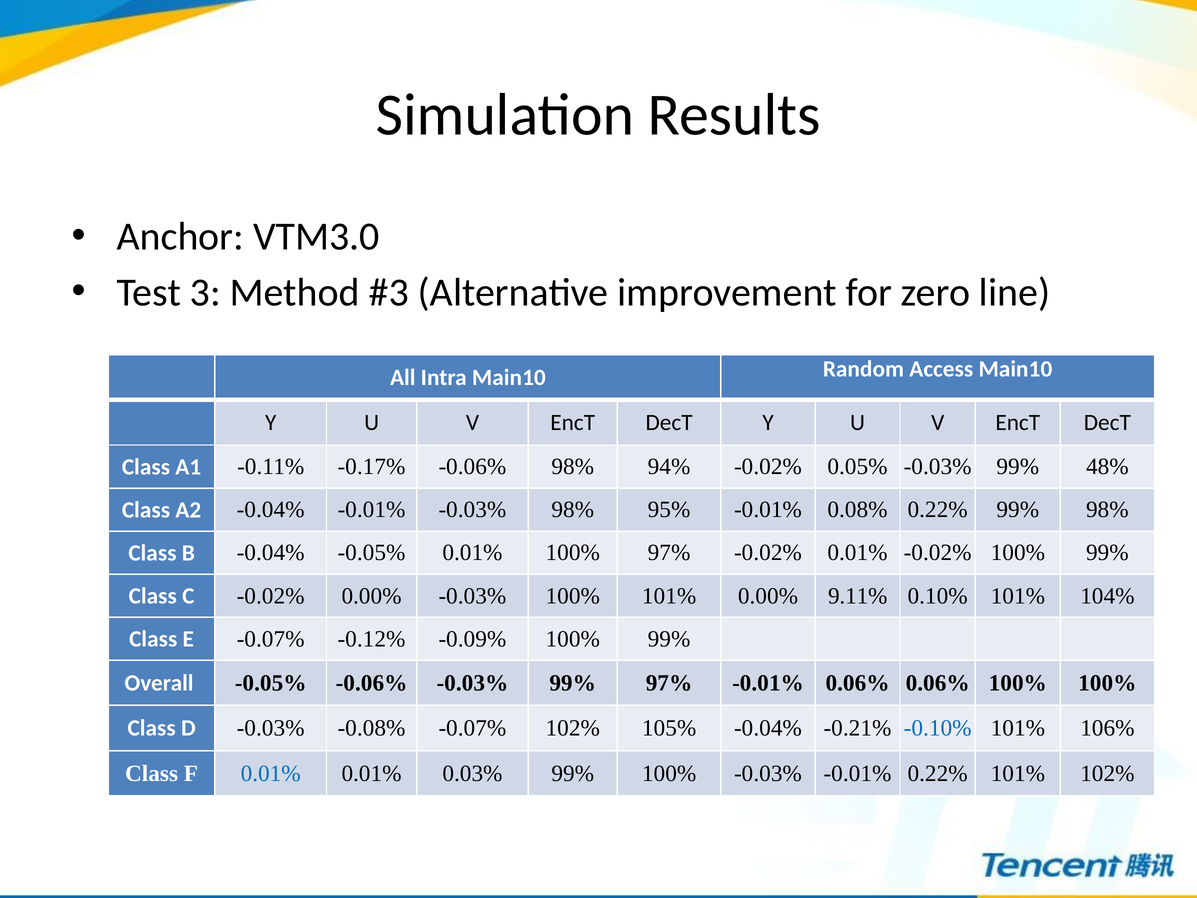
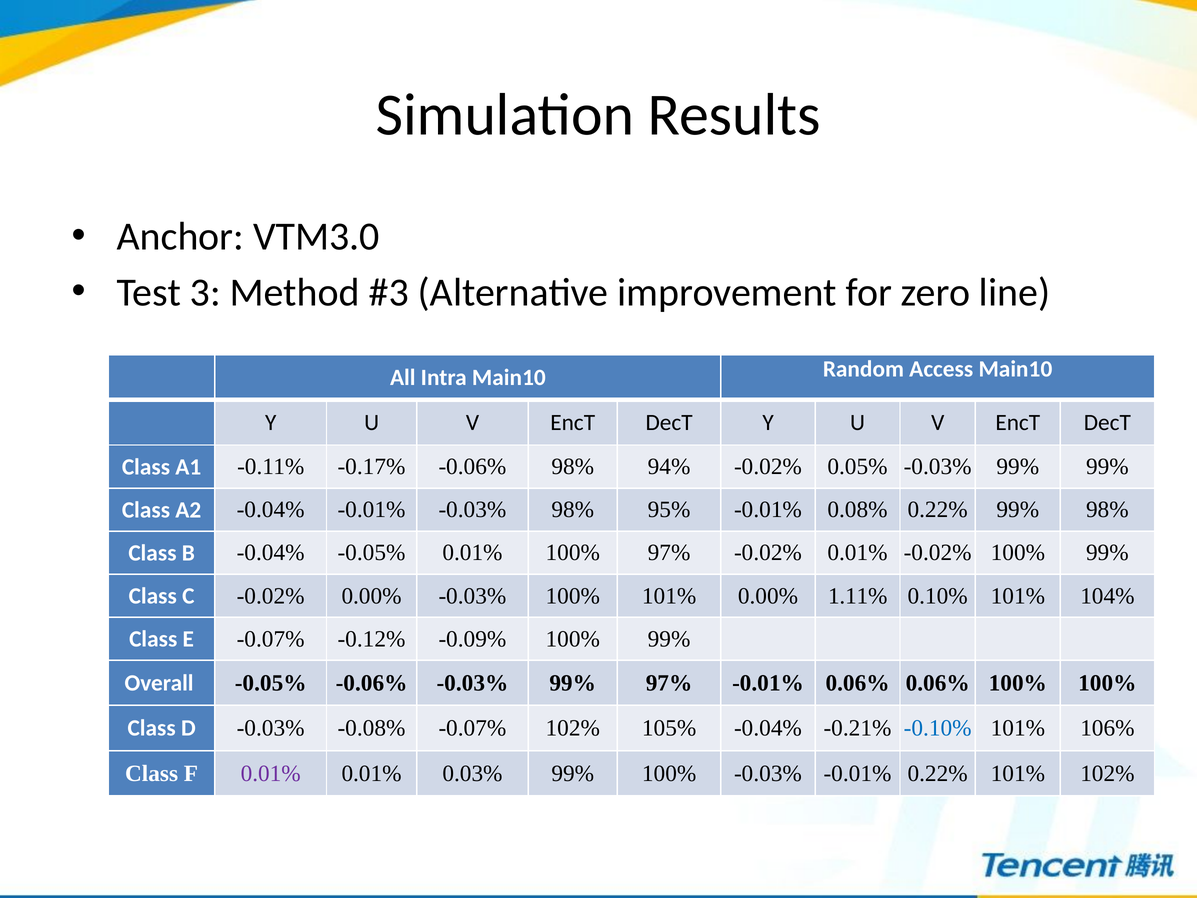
99% 48%: 48% -> 99%
9.11%: 9.11% -> 1.11%
0.01% at (271, 773) colour: blue -> purple
